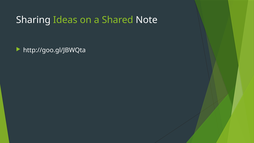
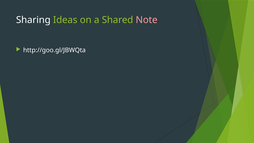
Note colour: white -> pink
